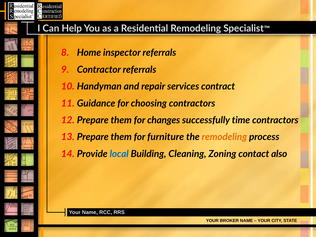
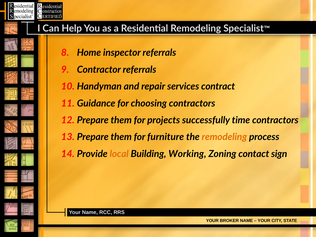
changes: changes -> projects
local colour: blue -> orange
Cleaning: Cleaning -> Working
also: also -> sign
